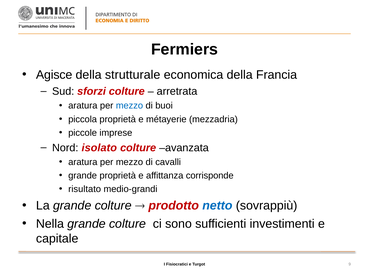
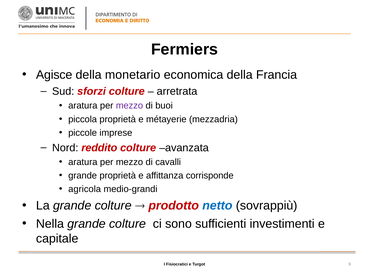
strutturale: strutturale -> monetario
mezzo at (129, 106) colour: blue -> purple
isolato: isolato -> reddito
risultato: risultato -> agricola
